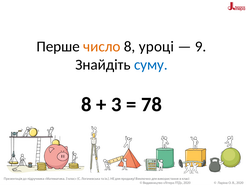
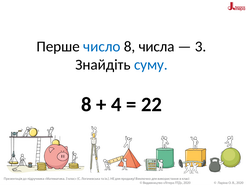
число colour: orange -> blue
уроці: уроці -> числа
9: 9 -> 3
3: 3 -> 4
78: 78 -> 22
